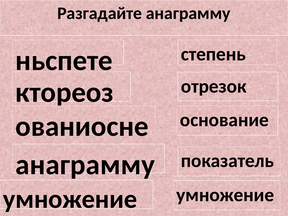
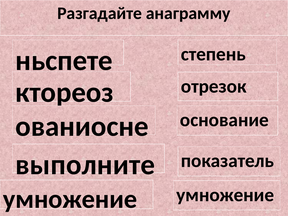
анаграмму at (85, 165): анаграмму -> выполните
